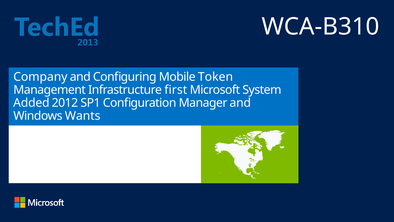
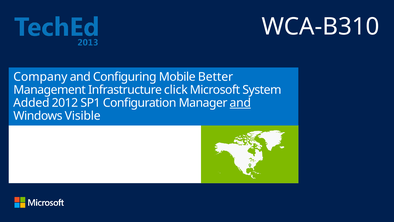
Token: Token -> Better
first: first -> click
and at (240, 103) underline: none -> present
Wants: Wants -> Visible
